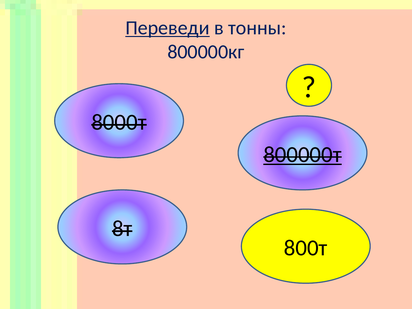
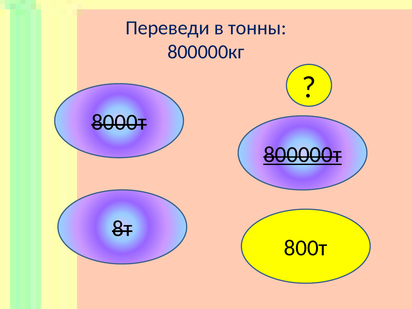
Переведи underline: present -> none
